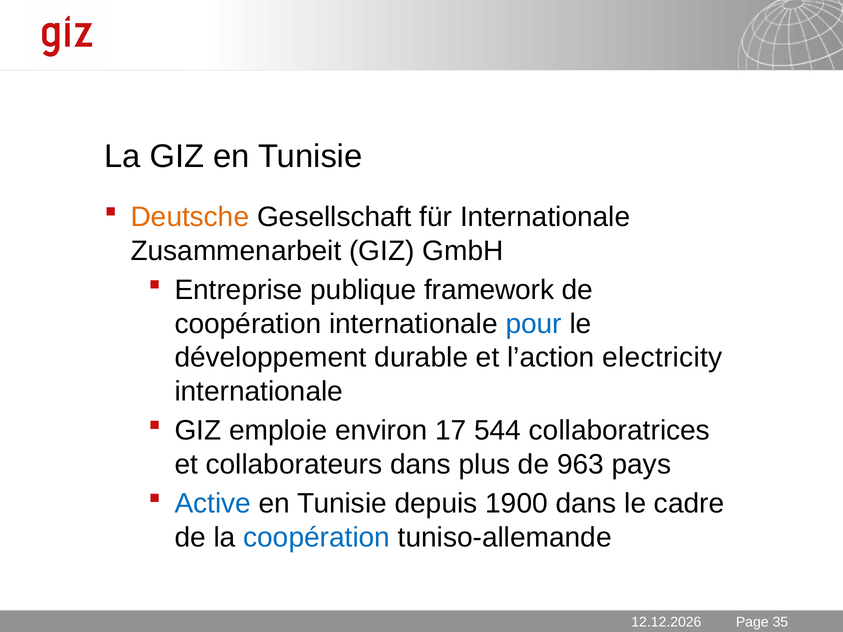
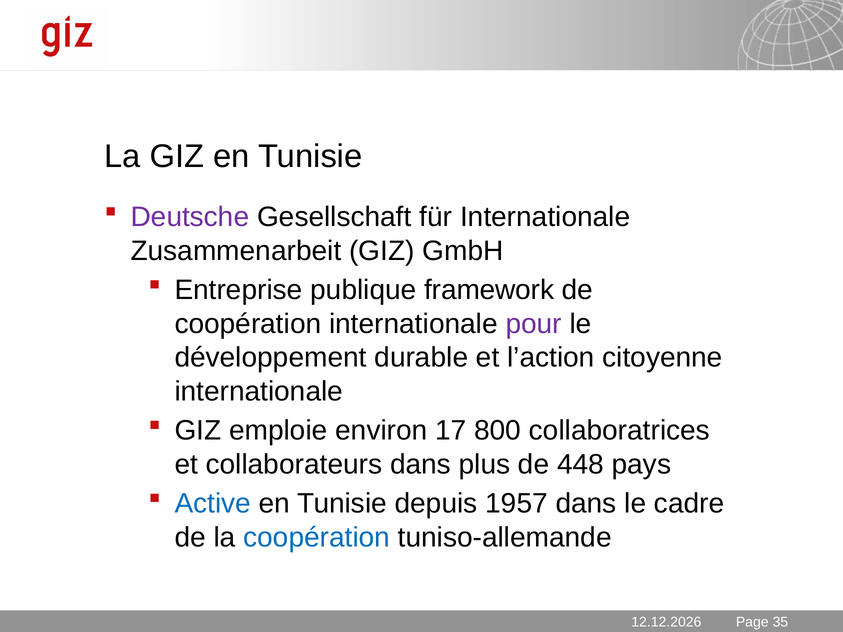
Deutsche colour: orange -> purple
pour colour: blue -> purple
electricity: electricity -> citoyenne
544: 544 -> 800
963: 963 -> 448
1900: 1900 -> 1957
